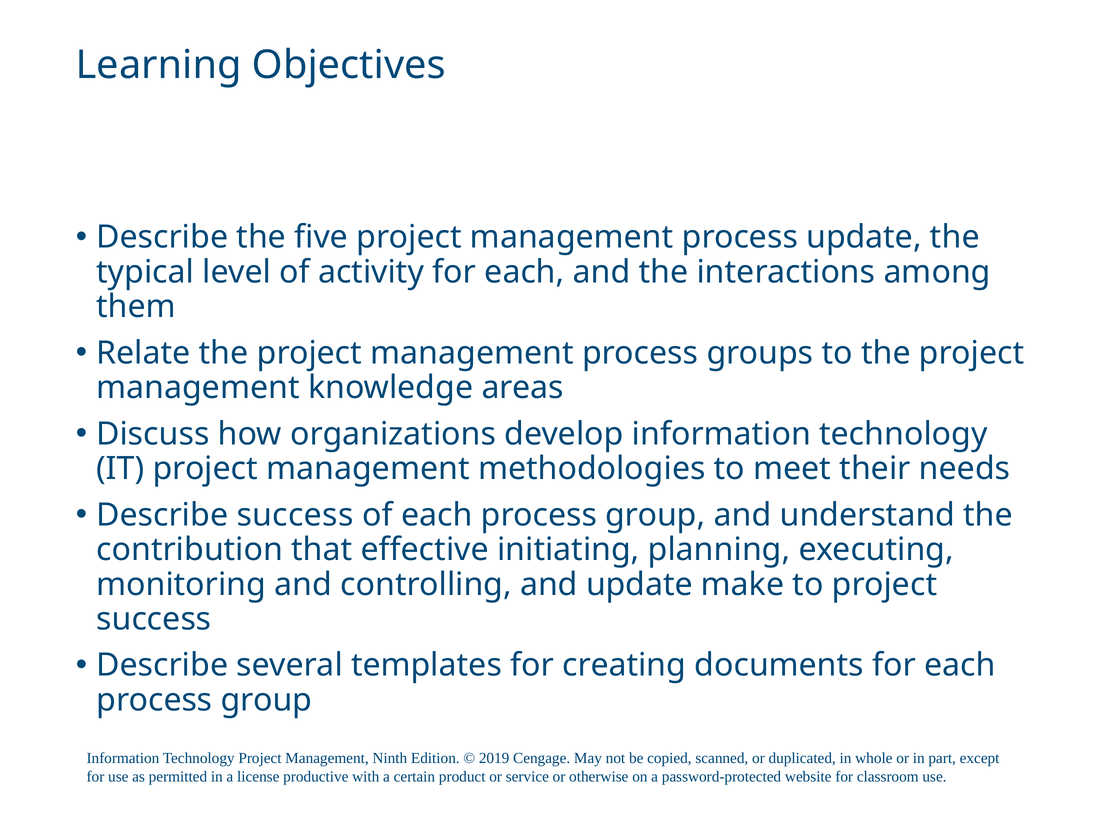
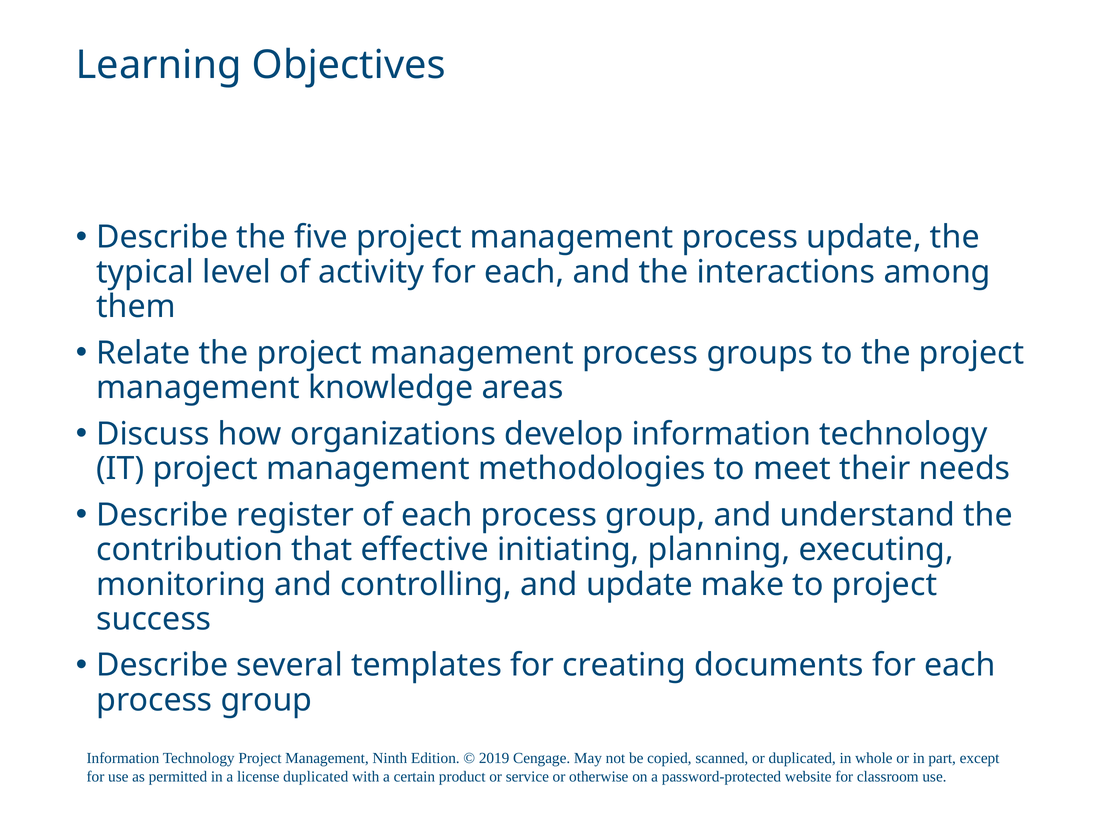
Describe success: success -> register
license productive: productive -> duplicated
